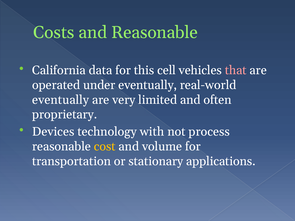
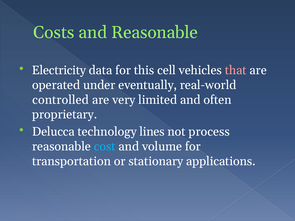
California: California -> Electricity
eventually at (61, 100): eventually -> controlled
Devices: Devices -> Delucca
with: with -> lines
cost colour: yellow -> light blue
